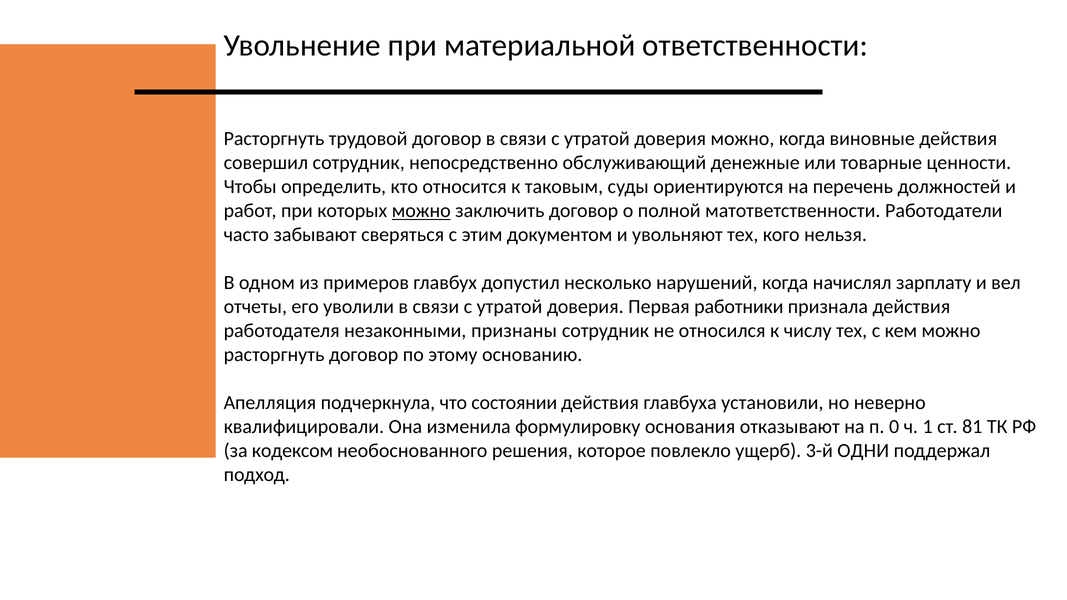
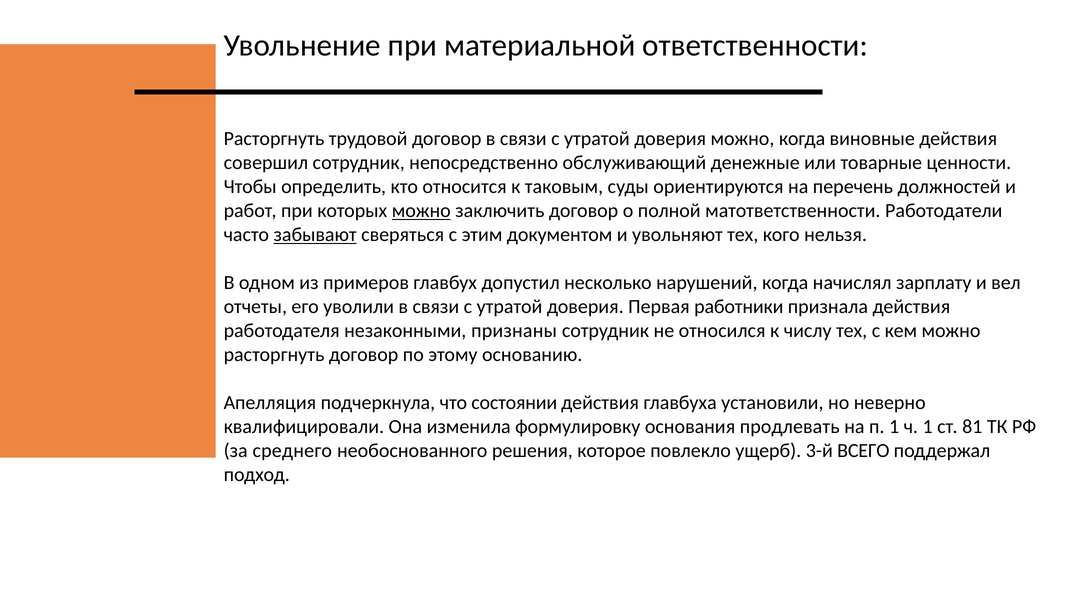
забывают underline: none -> present
отказывают: отказывают -> продлевать
п 0: 0 -> 1
кодексом: кодексом -> среднего
ОДНИ: ОДНИ -> ВСЕГО
